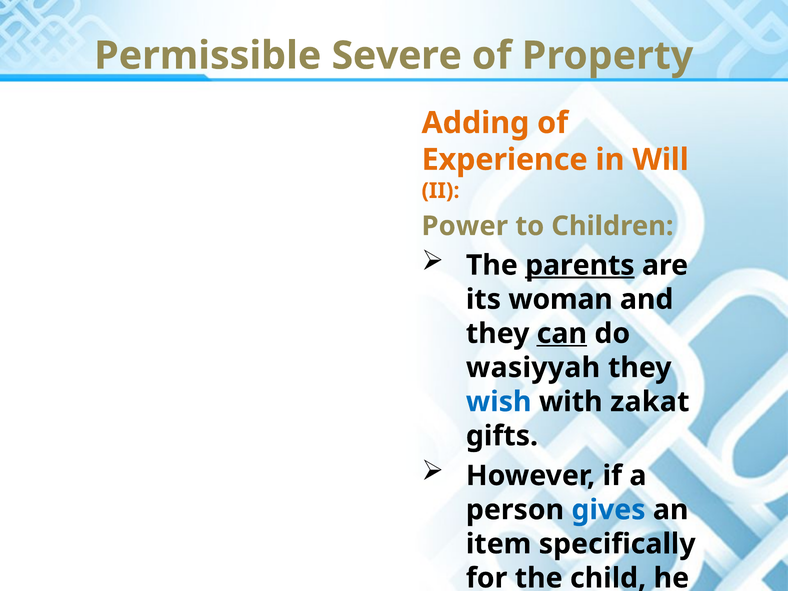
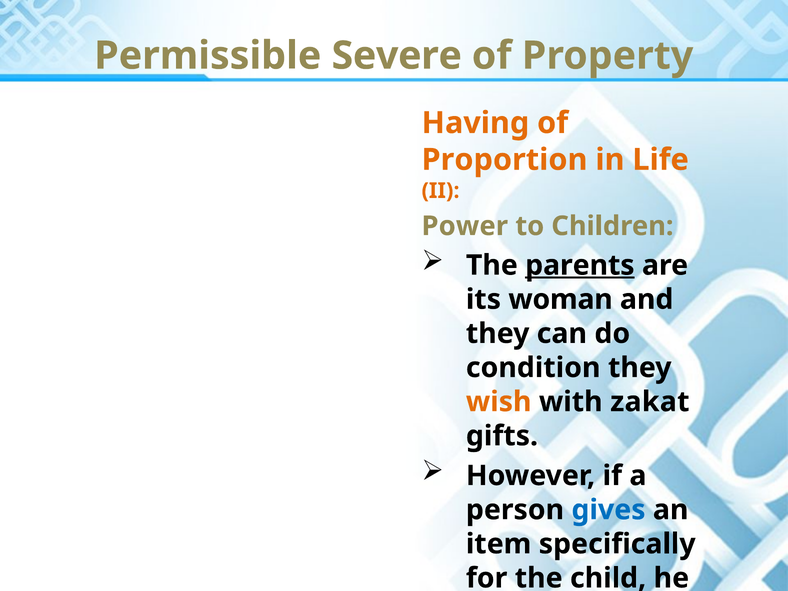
Adding: Adding -> Having
Experience: Experience -> Proportion
in Will: Will -> Life
can underline: present -> none
wasiyyah: wasiyyah -> condition
wish colour: blue -> orange
